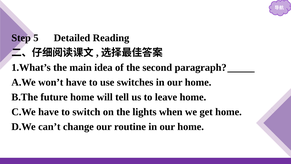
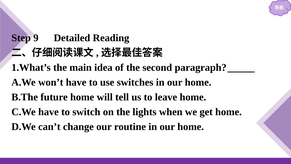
5: 5 -> 9
